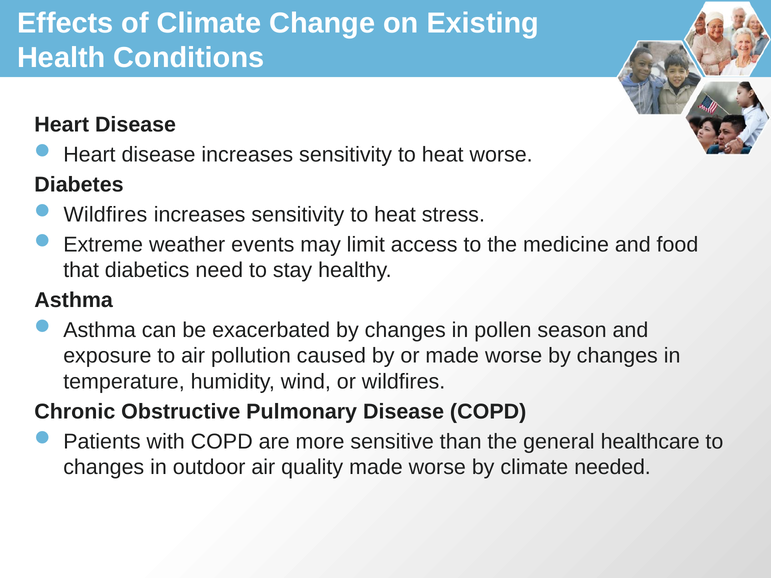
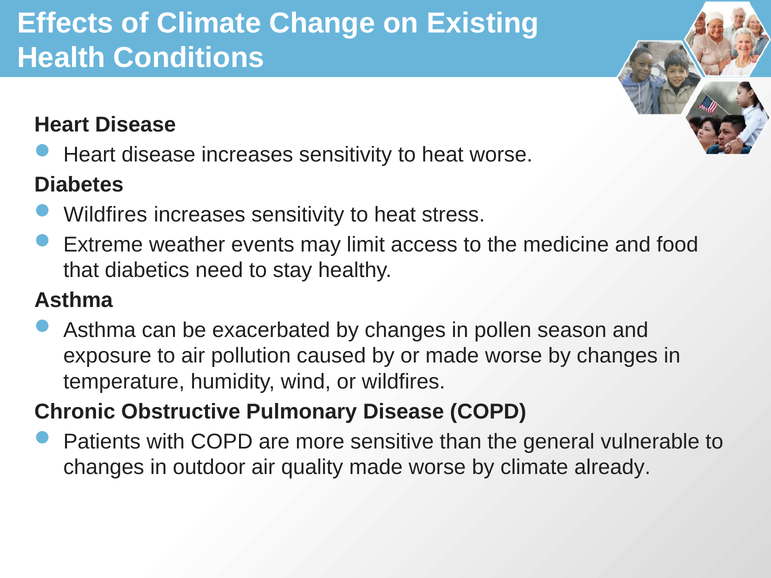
healthcare: healthcare -> vulnerable
needed: needed -> already
